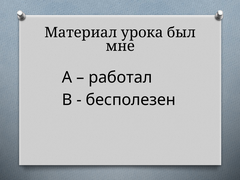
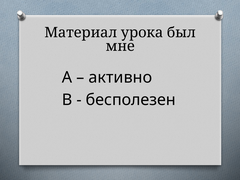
работал: работал -> активно
